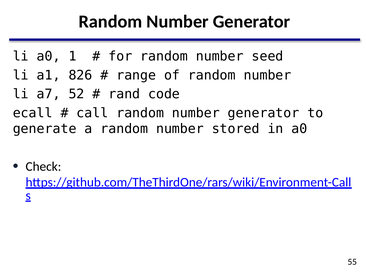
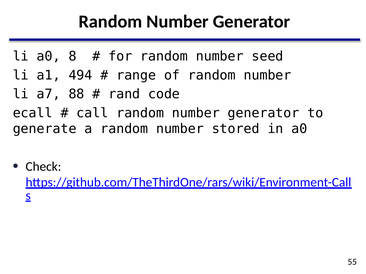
1: 1 -> 8
826: 826 -> 494
52: 52 -> 88
